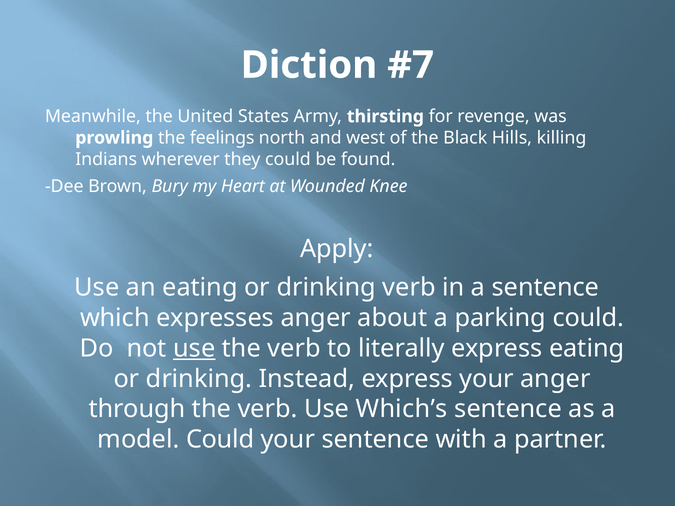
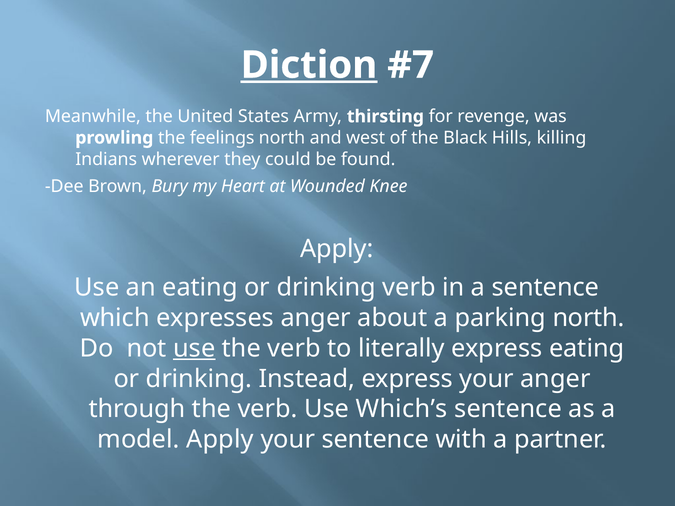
Diction underline: none -> present
parking could: could -> north
model Could: Could -> Apply
